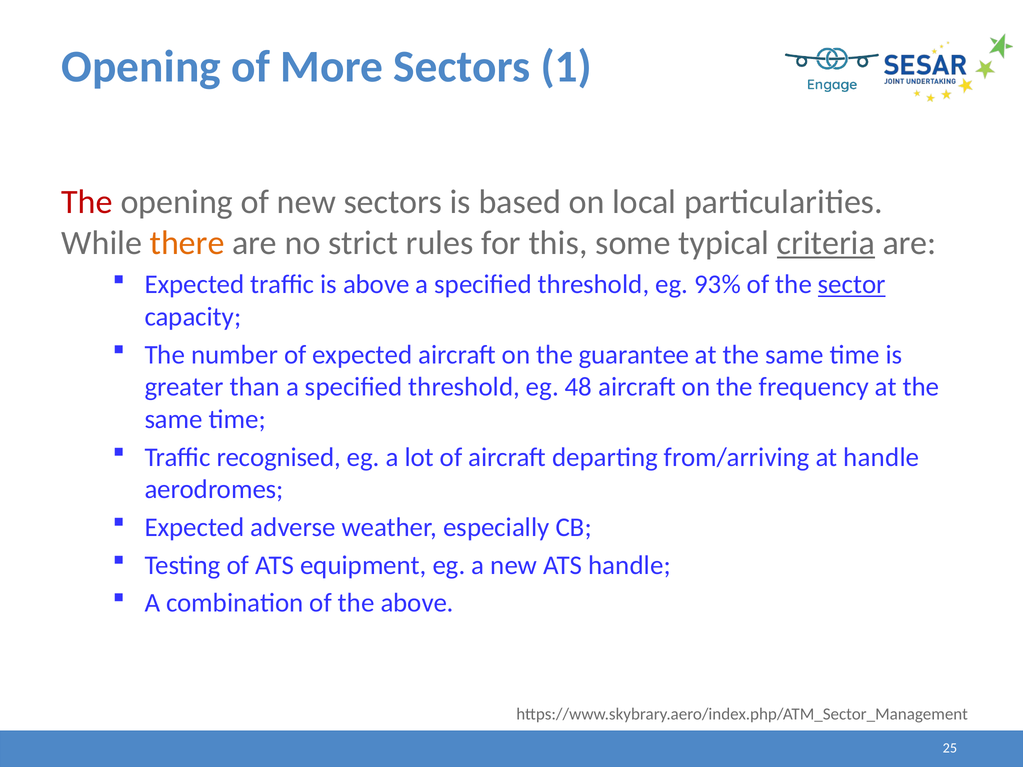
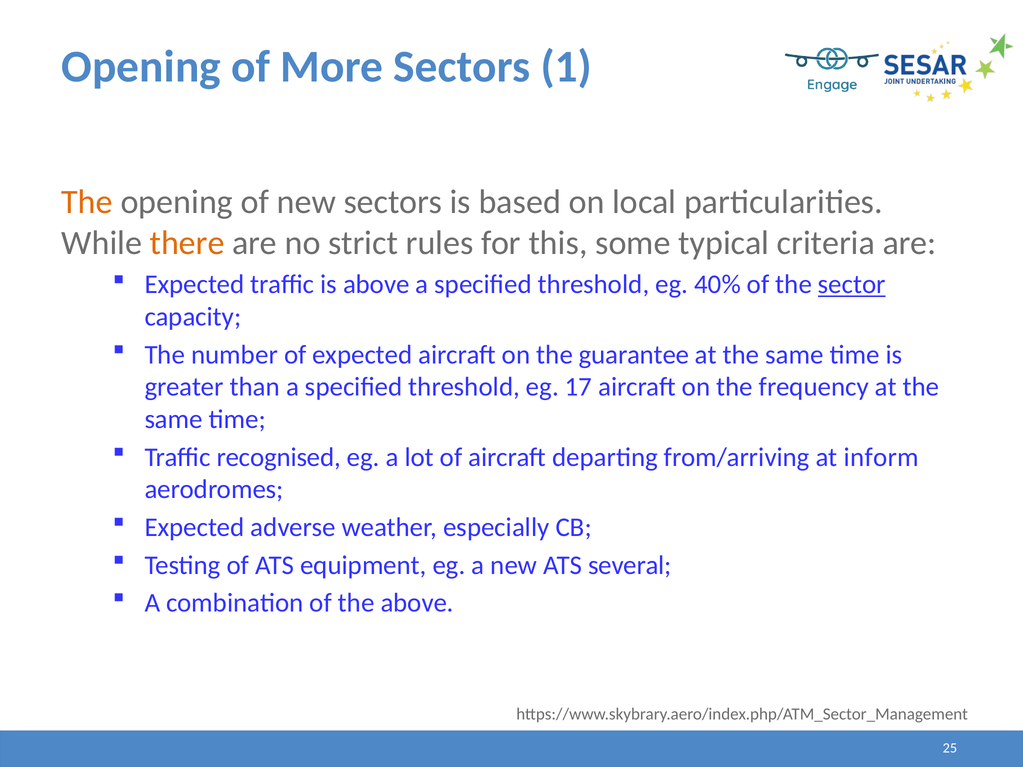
The at (87, 202) colour: red -> orange
criteria underline: present -> none
93%: 93% -> 40%
48: 48 -> 17
at handle: handle -> inform
ATS handle: handle -> several
